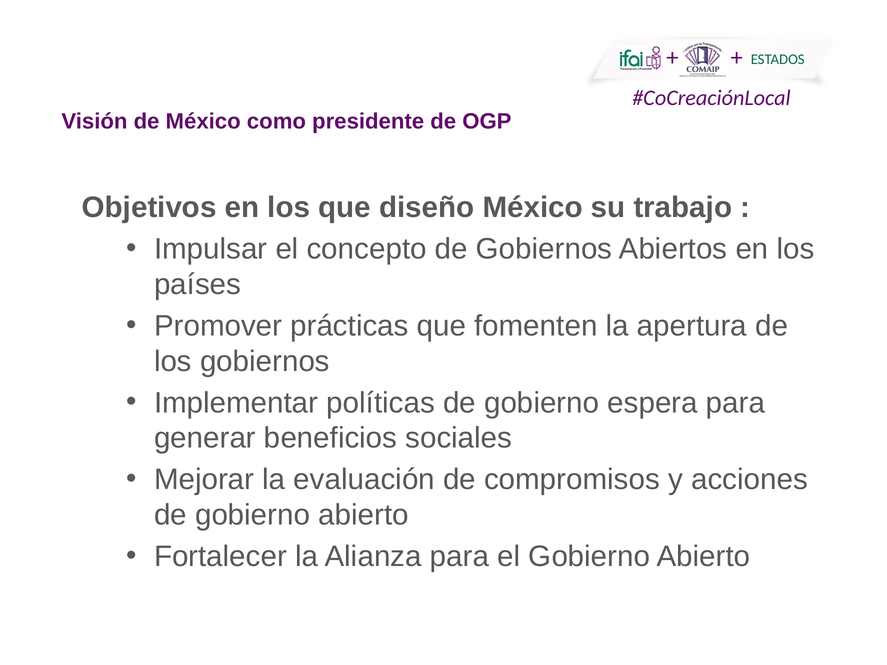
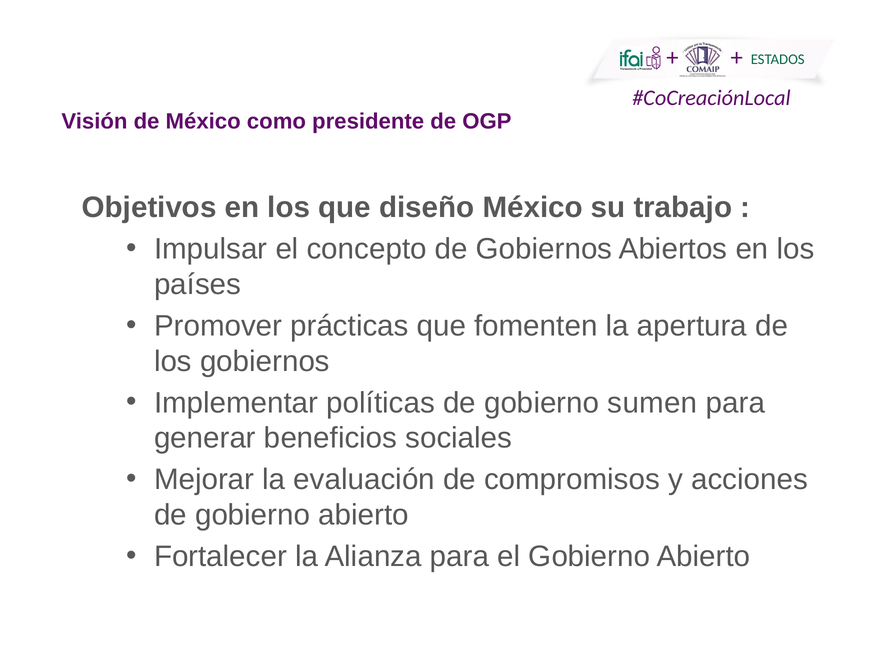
espera: espera -> sumen
